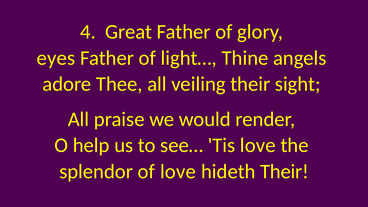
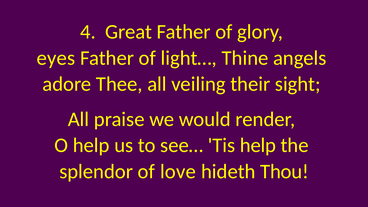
Tis love: love -> help
hideth Their: Their -> Thou
